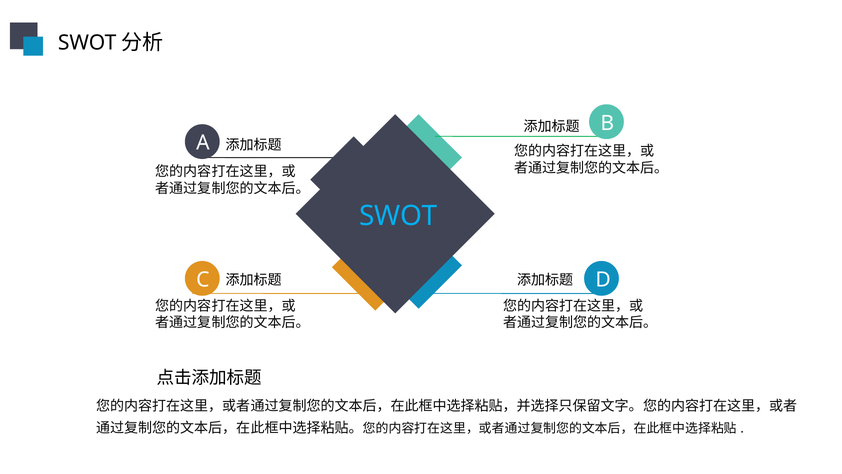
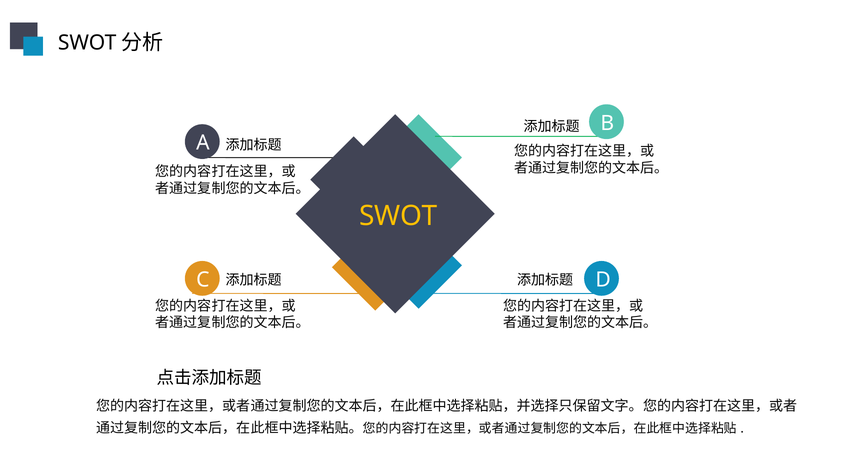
SWOT colour: light blue -> yellow
